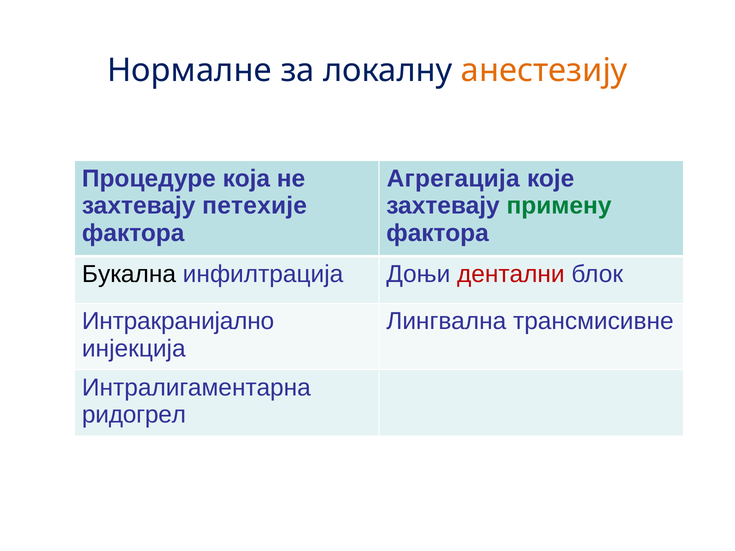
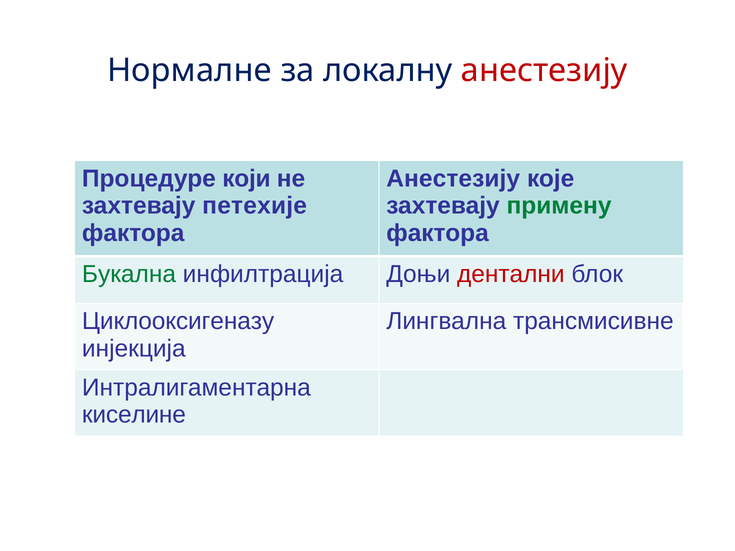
анестезију at (544, 70) colour: orange -> red
која: која -> који
Агрегација at (453, 179): Агрегација -> Анестезију
Букална colour: black -> green
Интракранијално: Интракранијално -> Циклооксигеназу
ридогрел: ридогрел -> киселине
